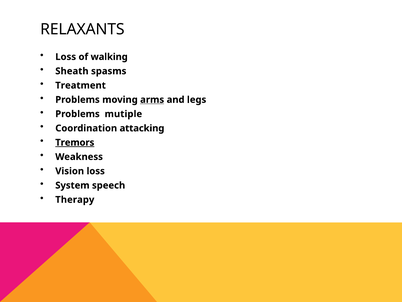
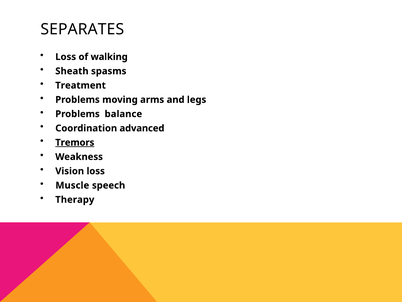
RELAXANTS: RELAXANTS -> SEPARATES
arms underline: present -> none
mutiple: mutiple -> balance
attacking: attacking -> advanced
System: System -> Muscle
